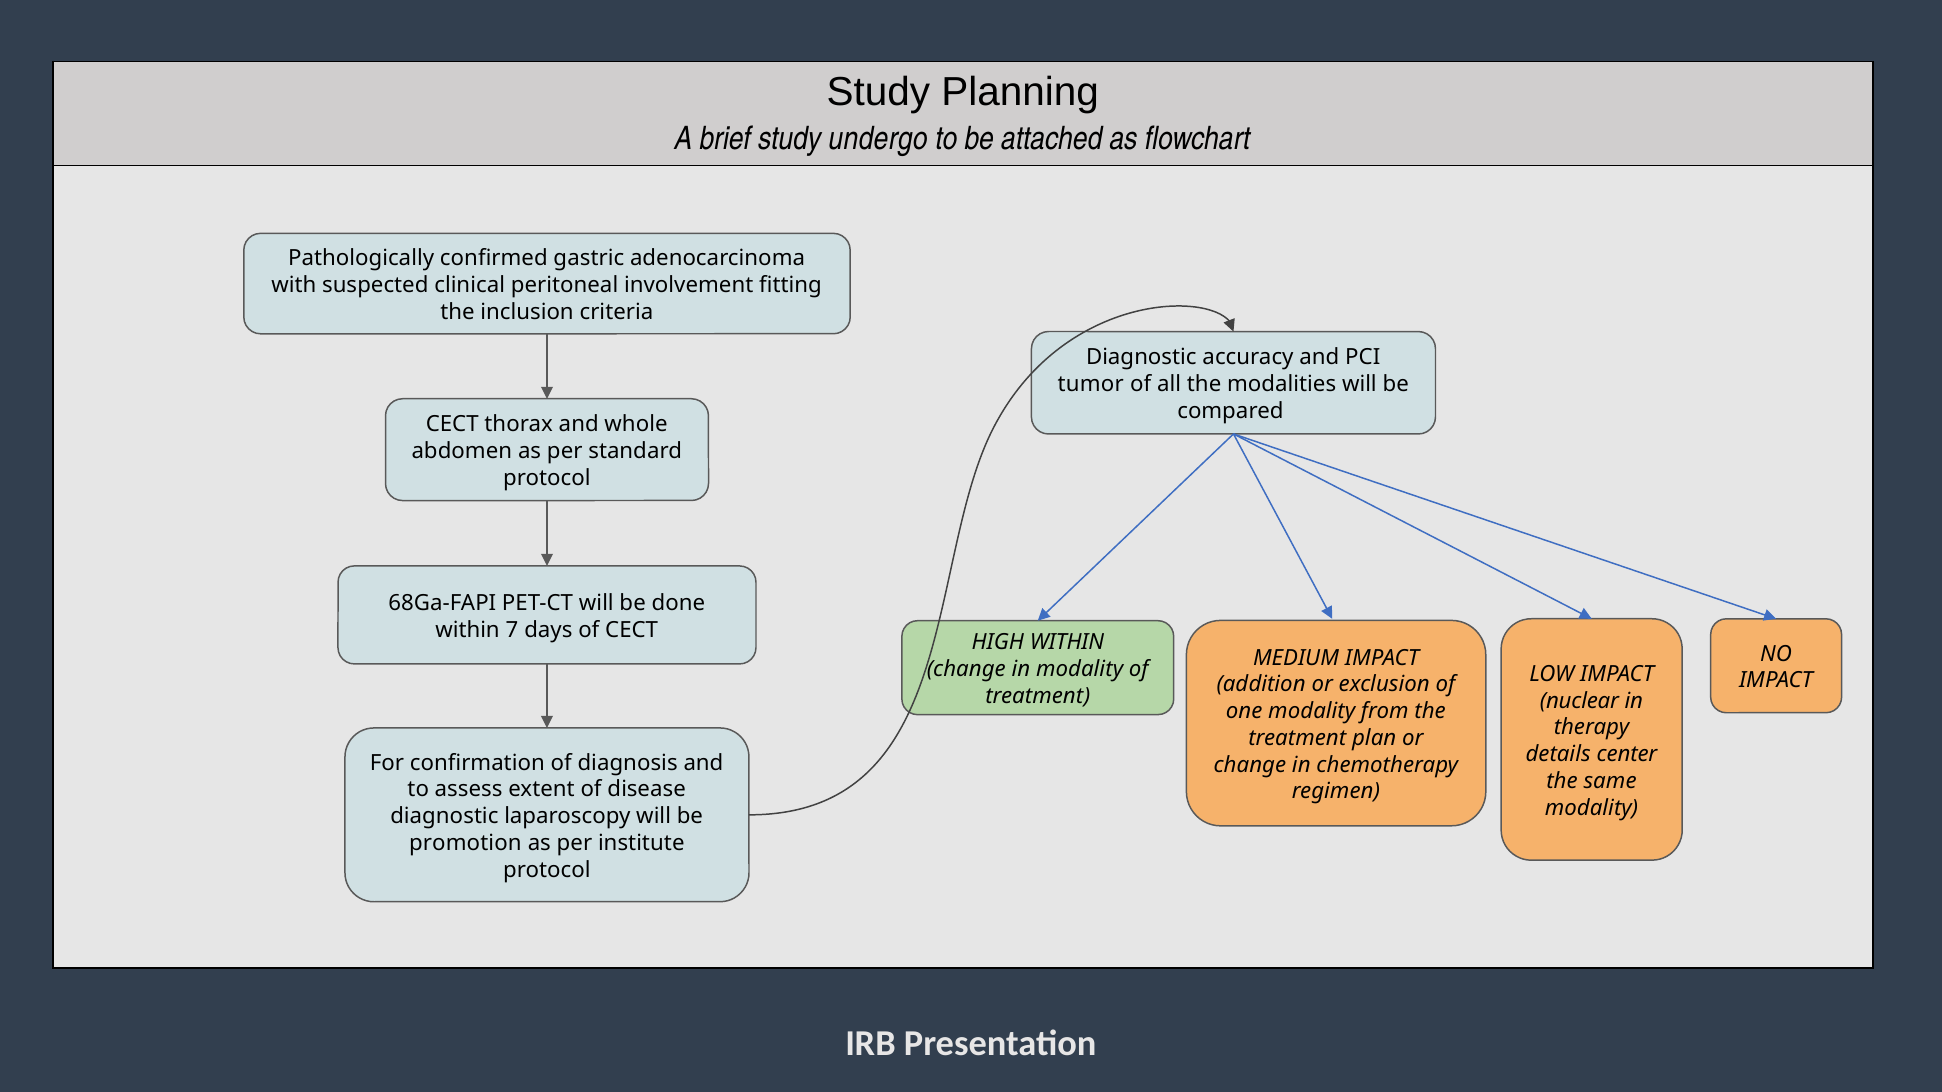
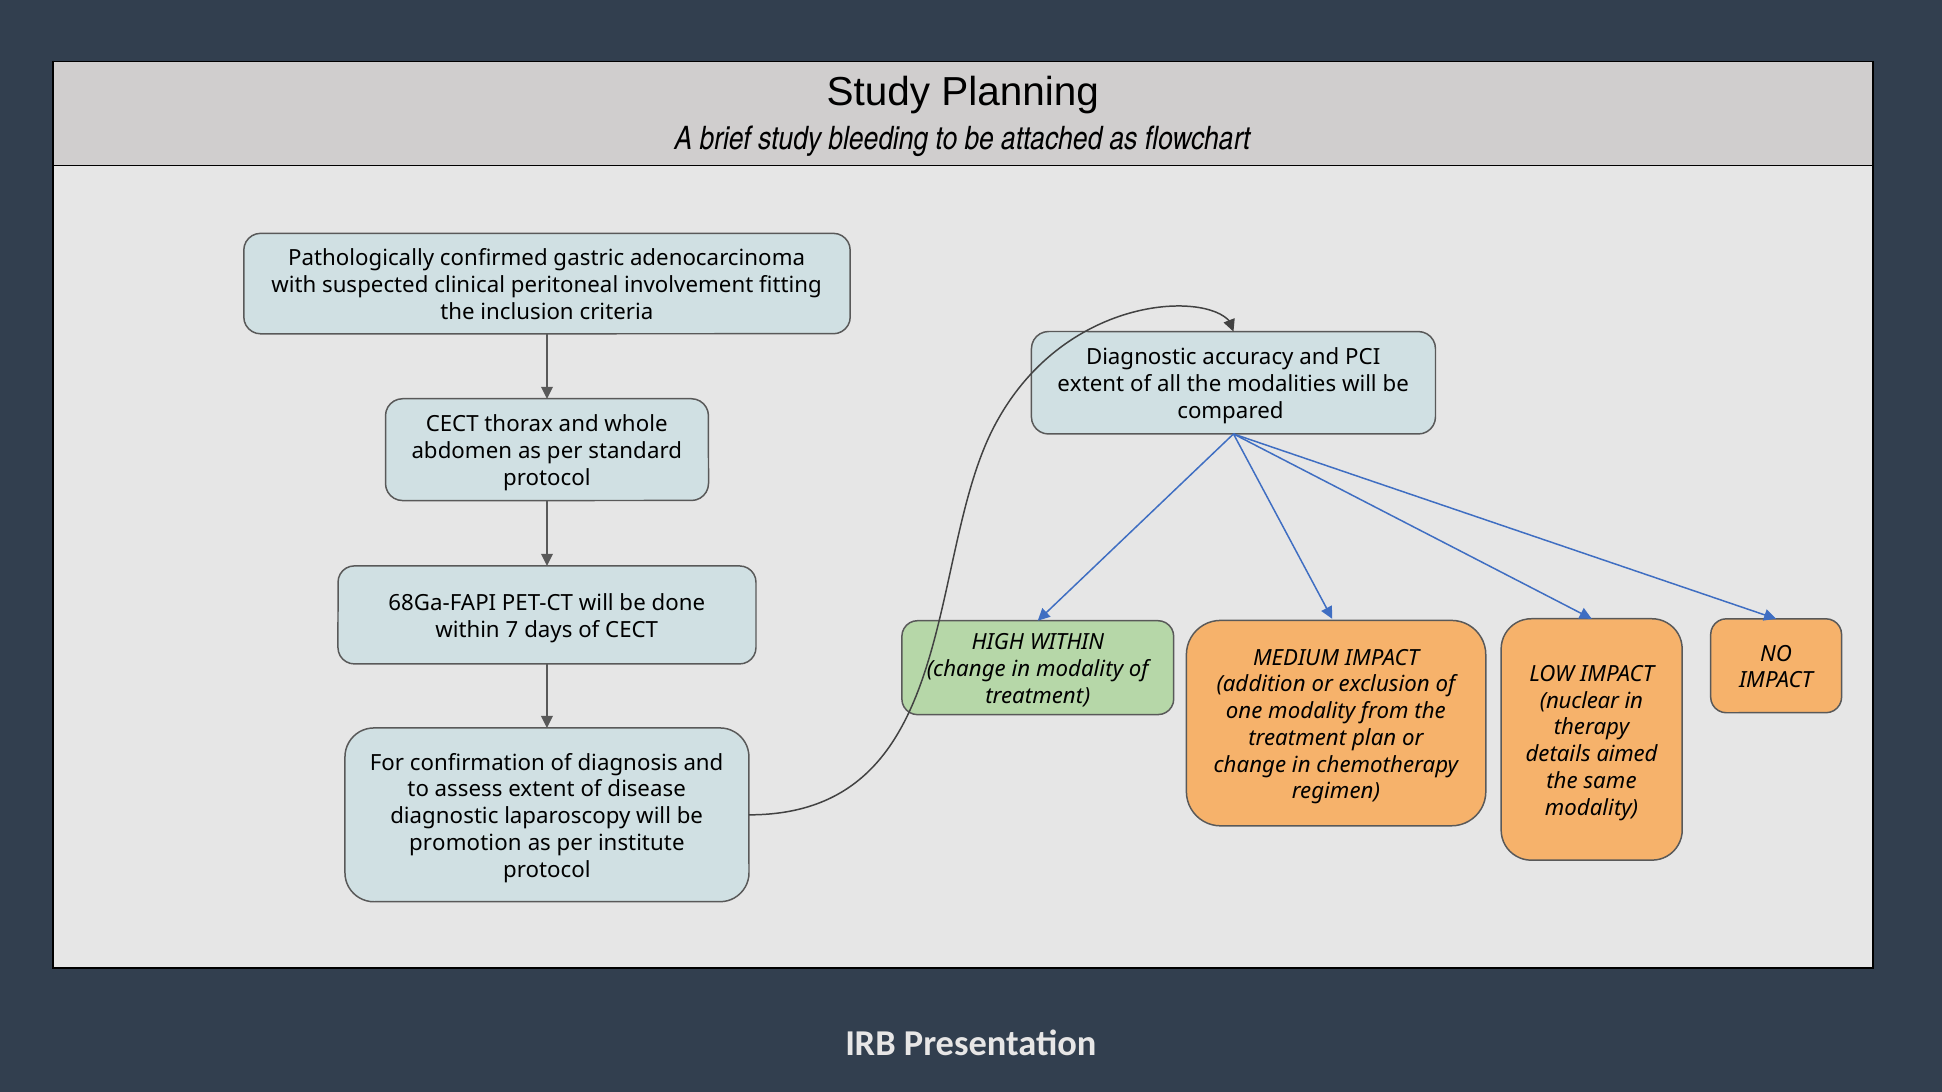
undergo: undergo -> bleeding
tumor at (1091, 384): tumor -> extent
center: center -> aimed
